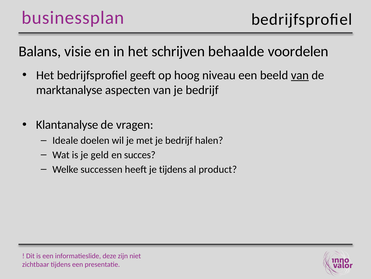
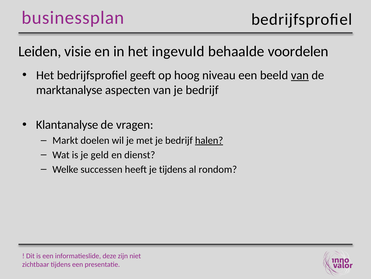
Balans: Balans -> Leiden
schrijven: schrijven -> ingevuld
Ideale: Ideale -> Markt
halen underline: none -> present
succes: succes -> dienst
product: product -> rondom
